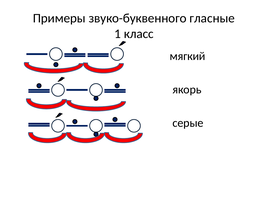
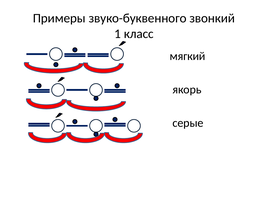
гласные: гласные -> звонкий
